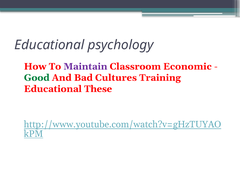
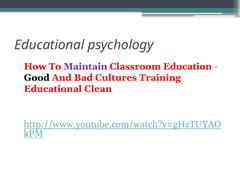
Economic: Economic -> Education
Good colour: green -> black
These: These -> Clean
